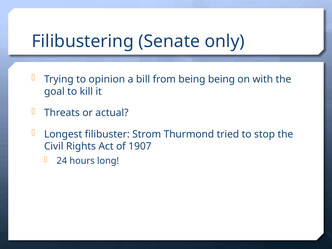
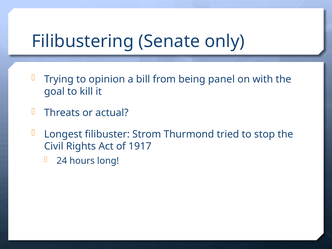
being being: being -> panel
1907: 1907 -> 1917
